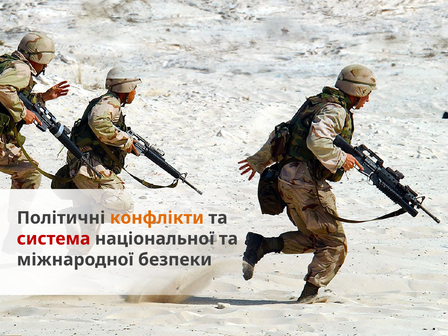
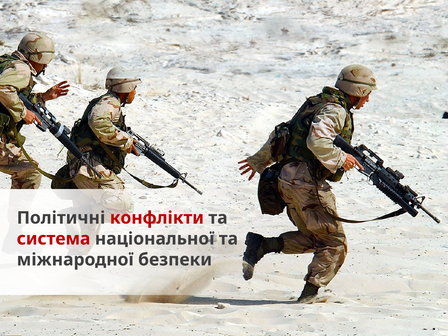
конфлікти colour: orange -> red
